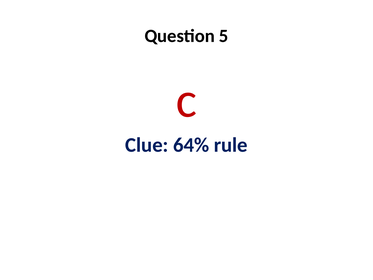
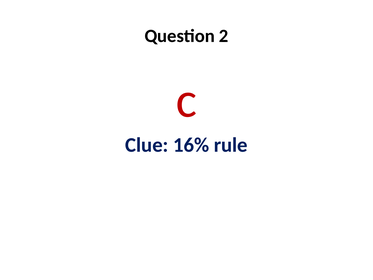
5: 5 -> 2
64%: 64% -> 16%
